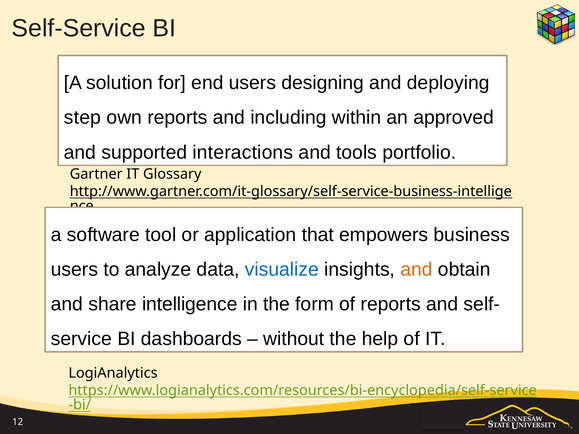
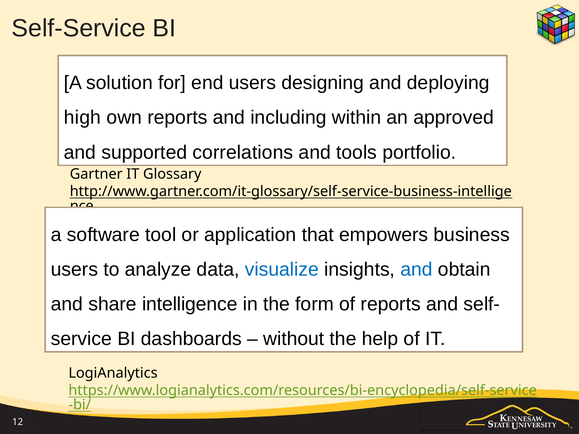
step: step -> high
interactions: interactions -> correlations
and at (417, 270) colour: orange -> blue
